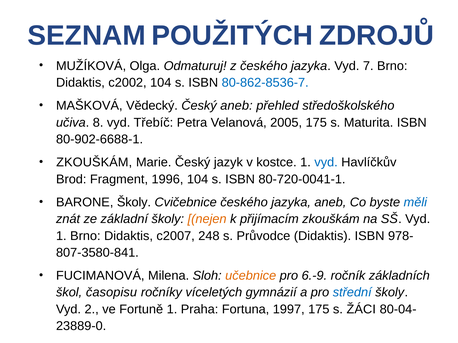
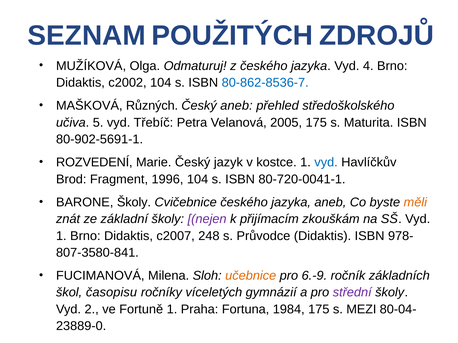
7: 7 -> 4
Vědecký: Vědecký -> Různých
8: 8 -> 5
80-902-6688-1: 80-902-6688-1 -> 80-902-5691-1
ZKOUŠKÁM at (94, 163): ZKOUŠKÁM -> ROZVEDENÍ
měli colour: blue -> orange
nejen colour: orange -> purple
střední colour: blue -> purple
1997: 1997 -> 1984
ŽÁCI: ŽÁCI -> MEZI
